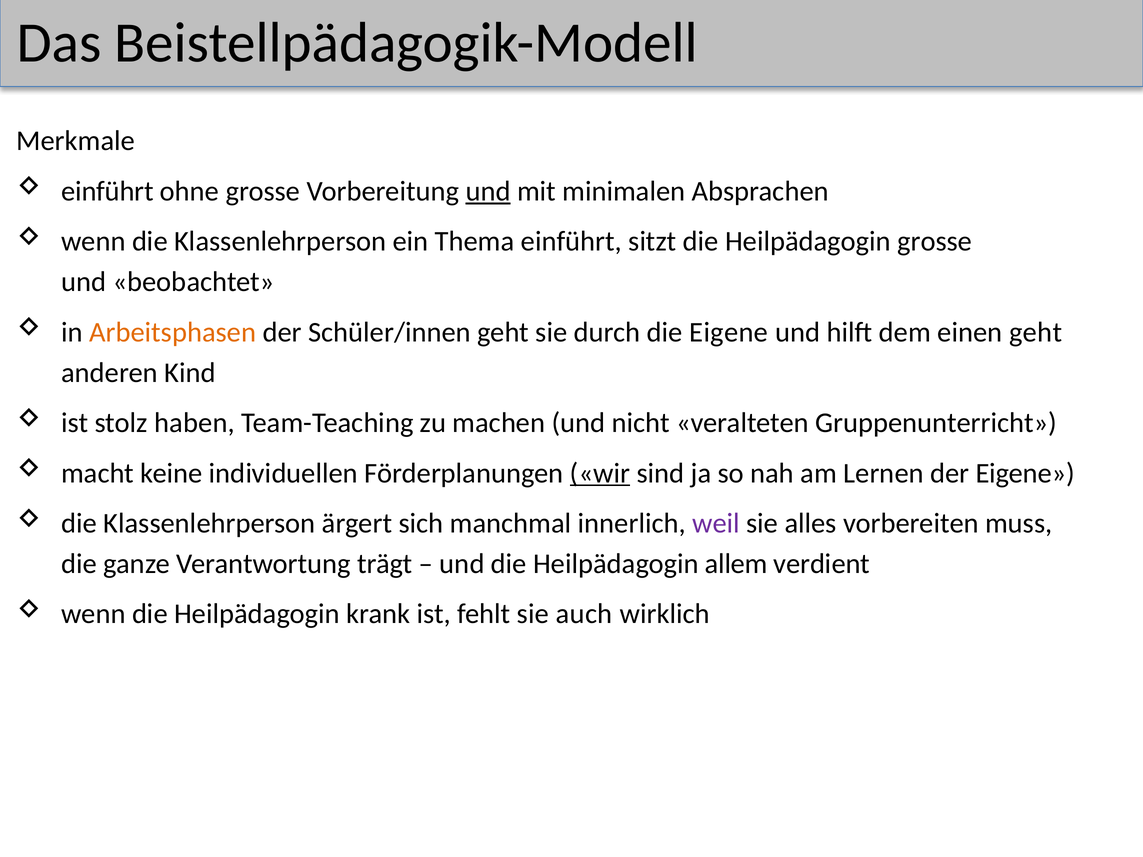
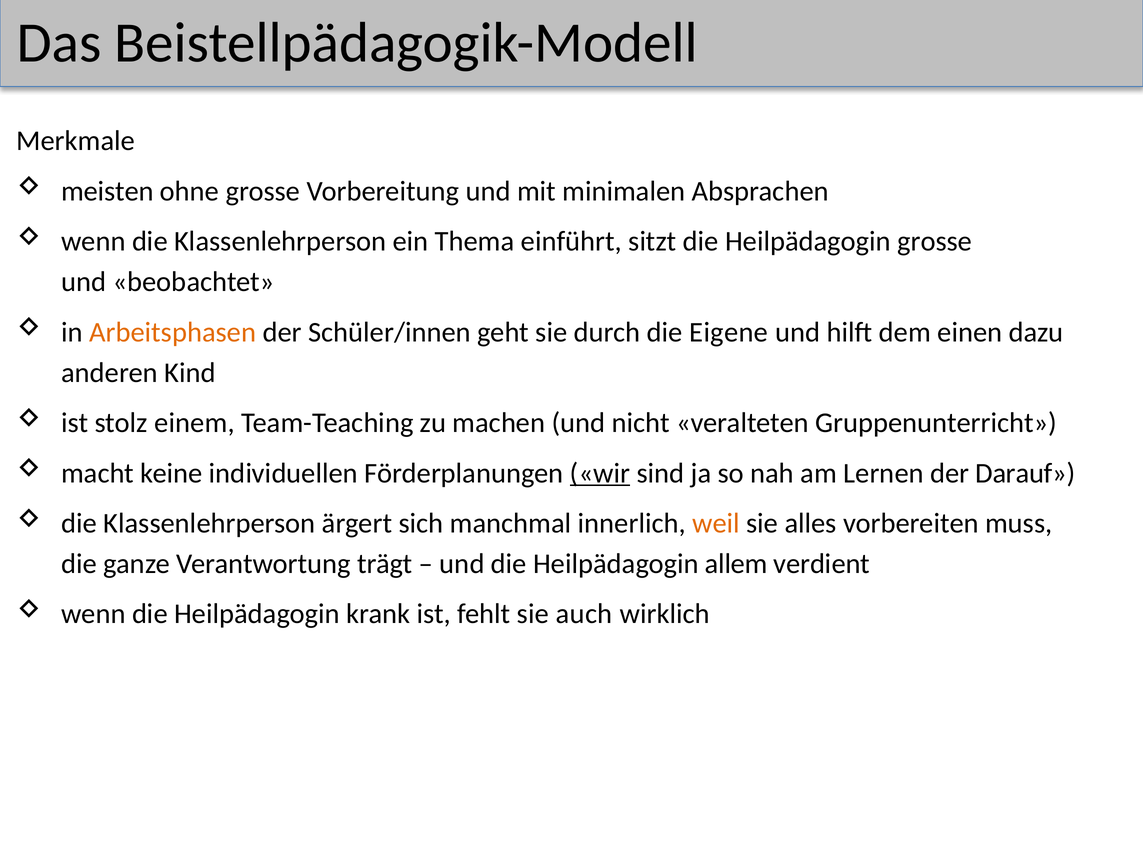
einführt at (107, 191): einführt -> meisten
und at (488, 191) underline: present -> none
einen geht: geht -> dazu
haben: haben -> einem
der Eigene: Eigene -> Darauf
weil colour: purple -> orange
